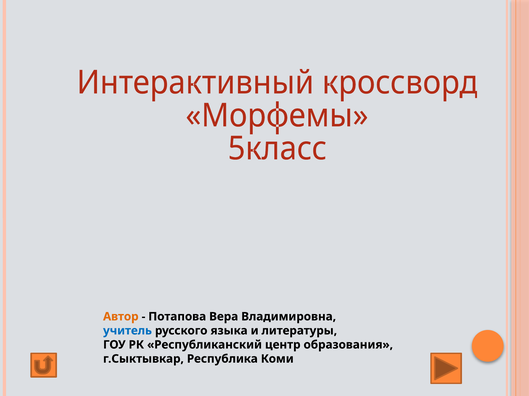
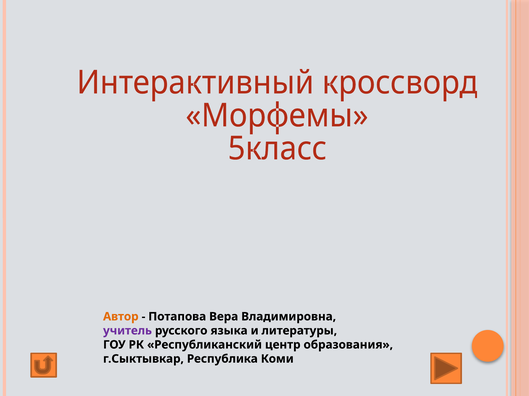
учитель colour: blue -> purple
